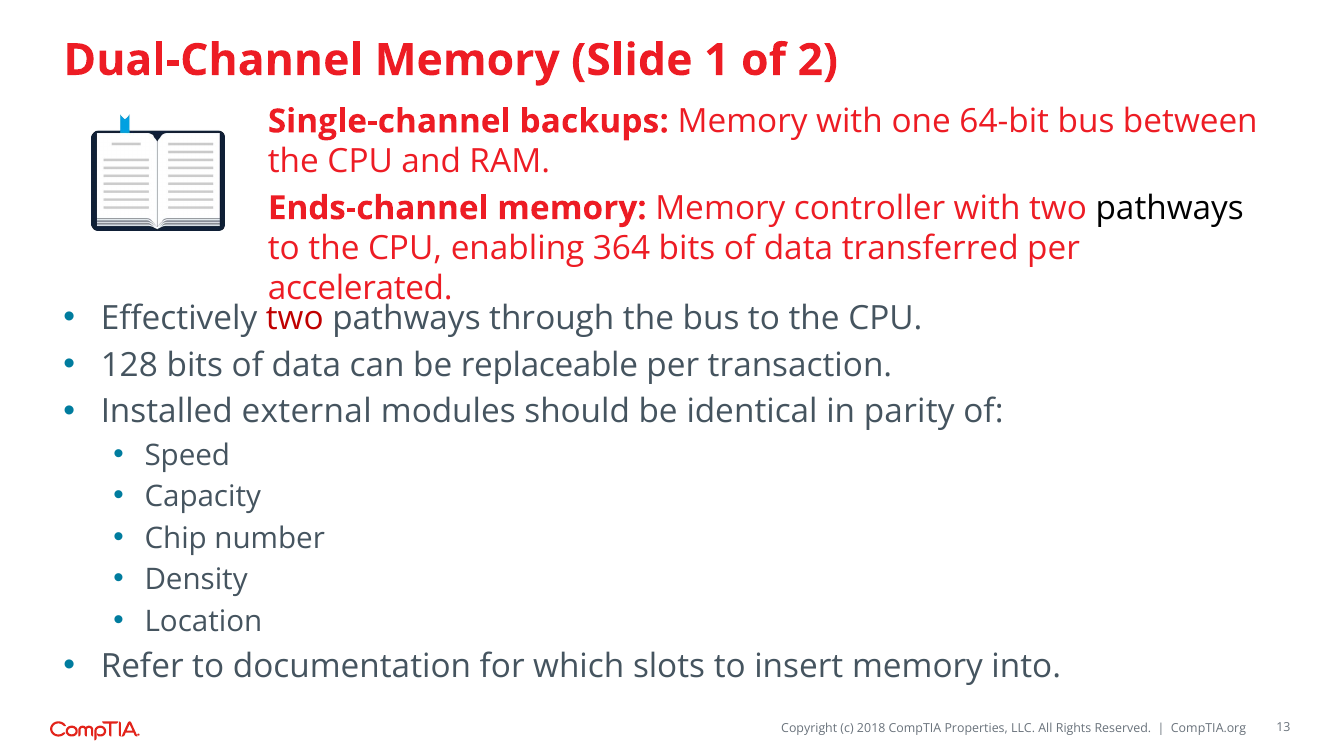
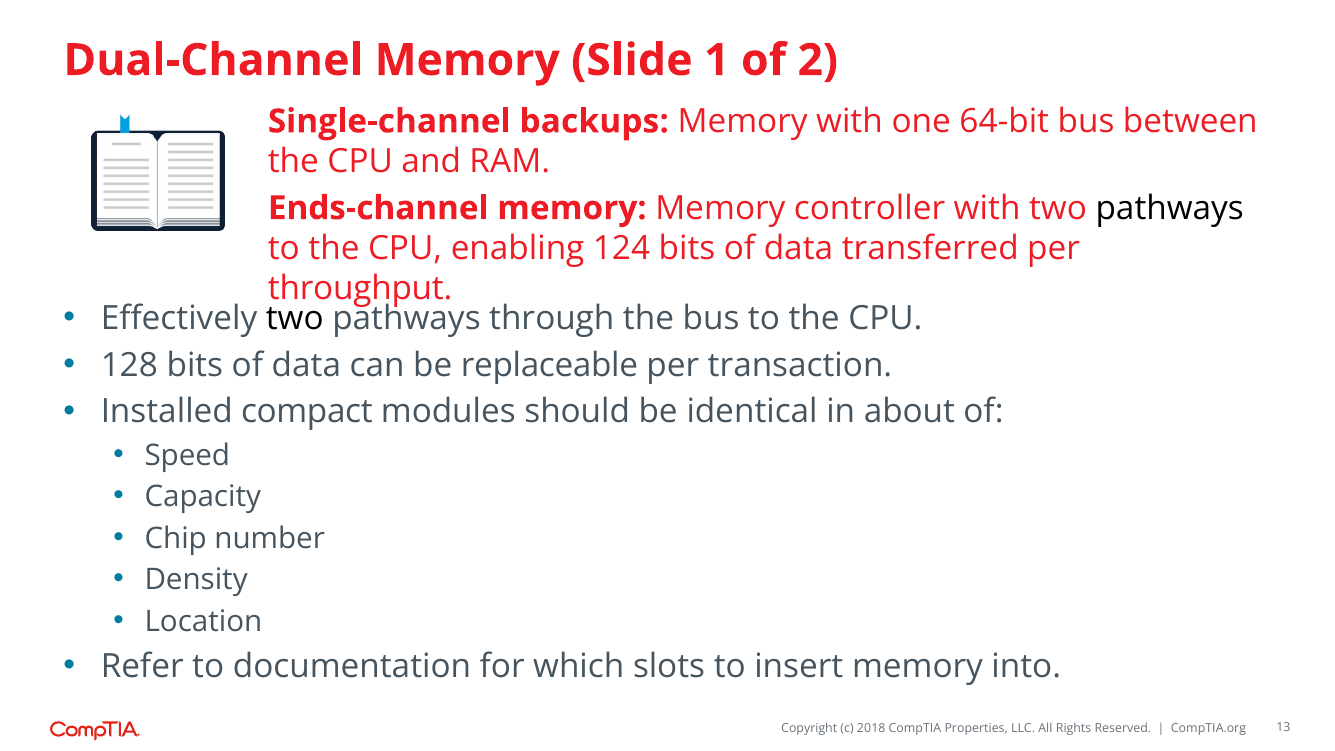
364: 364 -> 124
accelerated: accelerated -> throughput
two at (295, 318) colour: red -> black
external: external -> compact
parity: parity -> about
